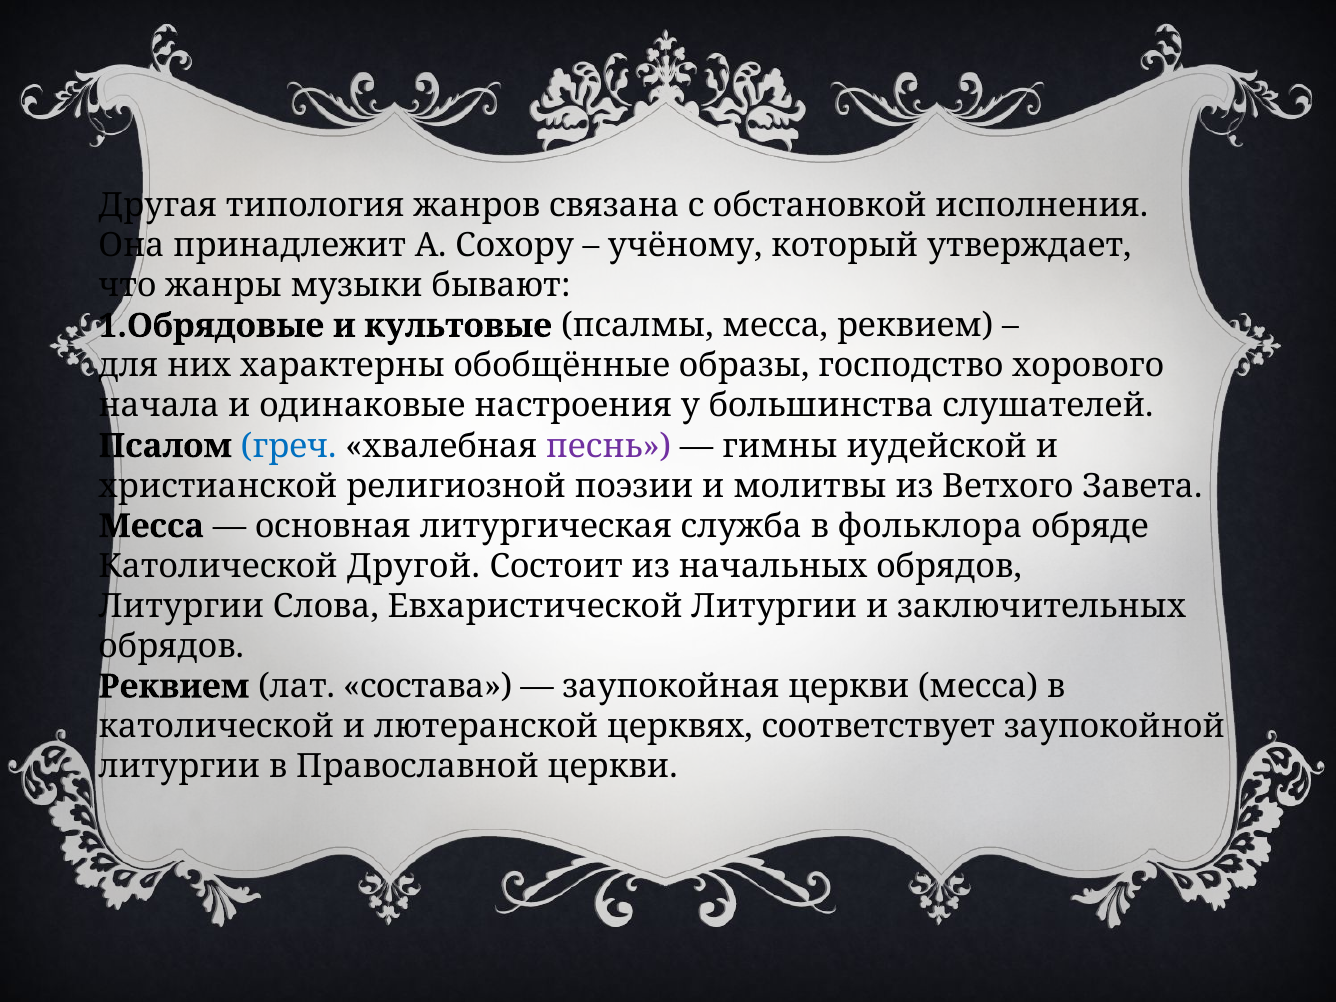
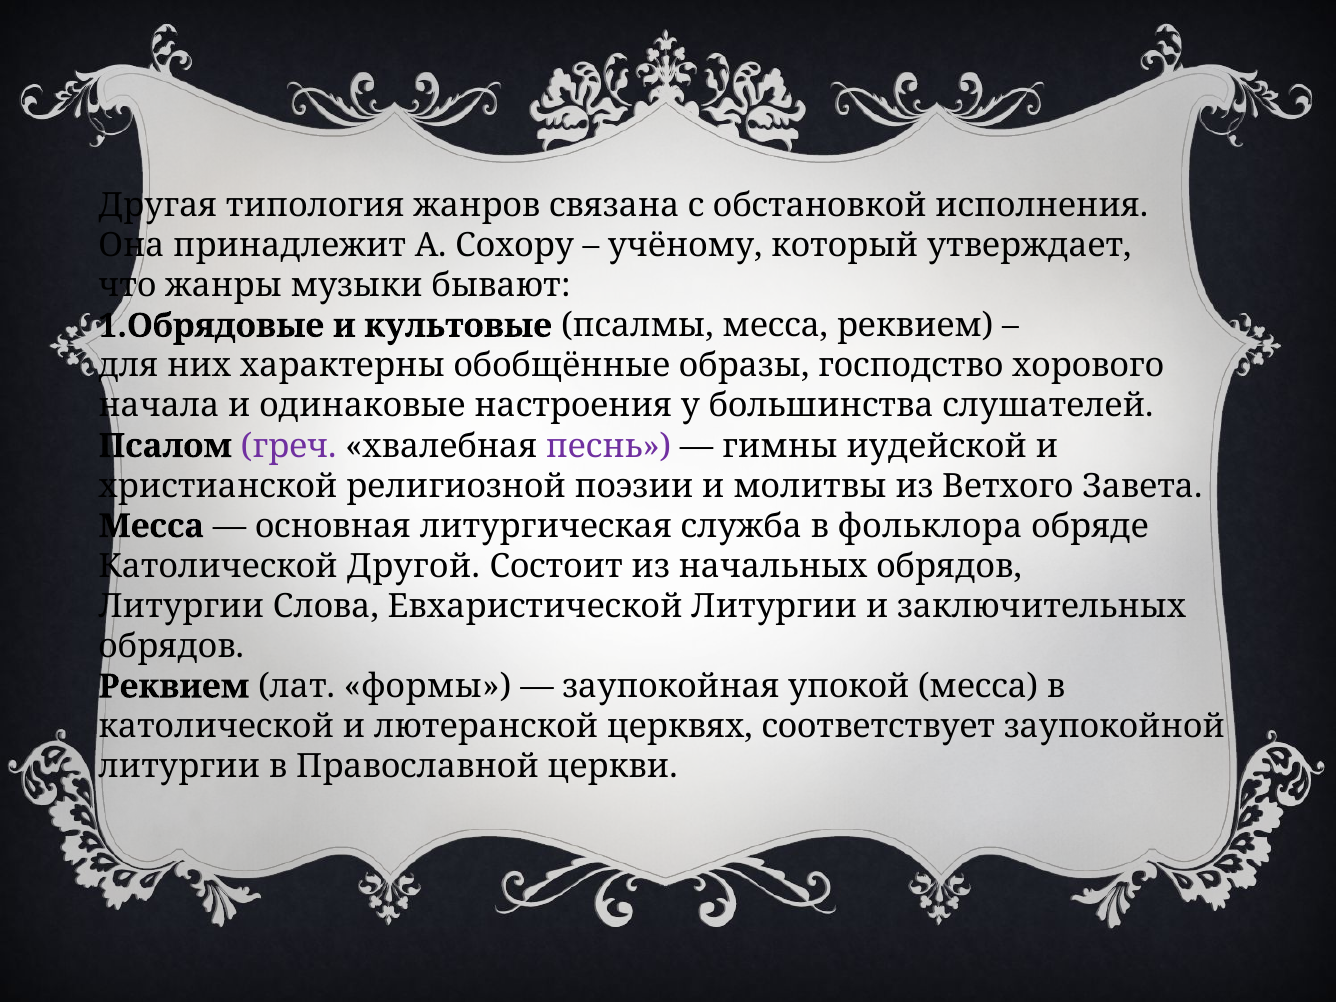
греч colour: blue -> purple
состава: состава -> формы
заупокойная церкви: церкви -> упокой
